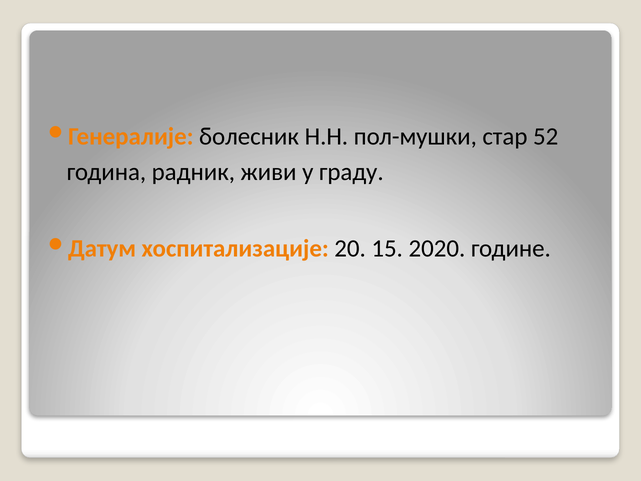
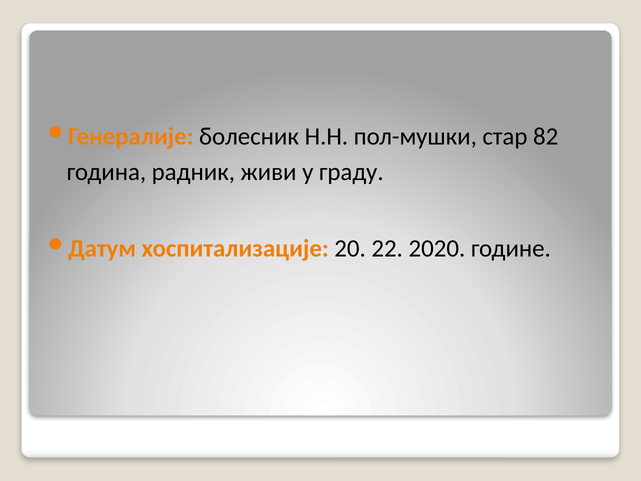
52: 52 -> 82
15: 15 -> 22
